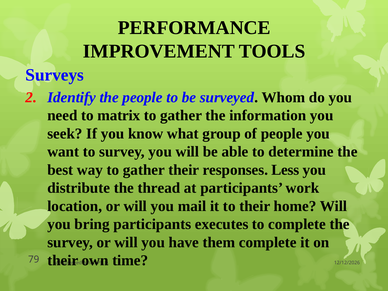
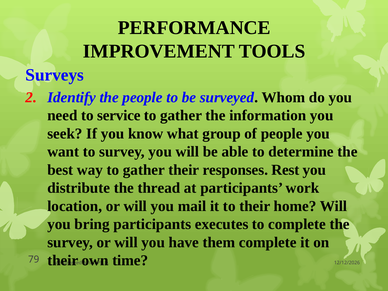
matrix: matrix -> service
Less: Less -> Rest
